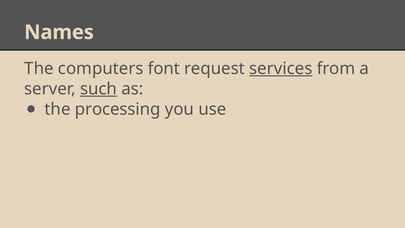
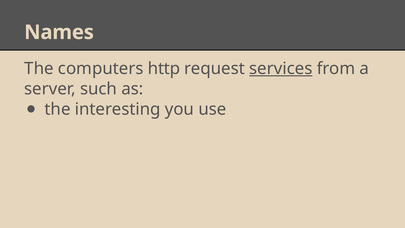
font: font -> http
such underline: present -> none
processing: processing -> interesting
